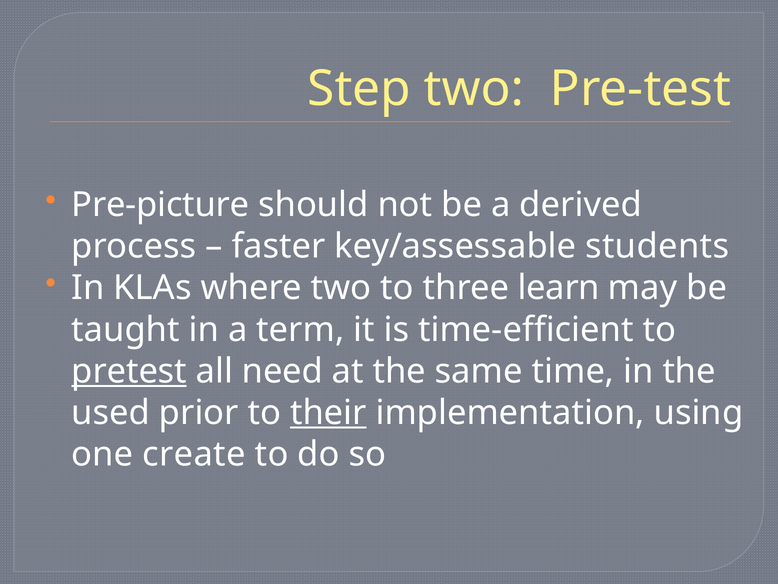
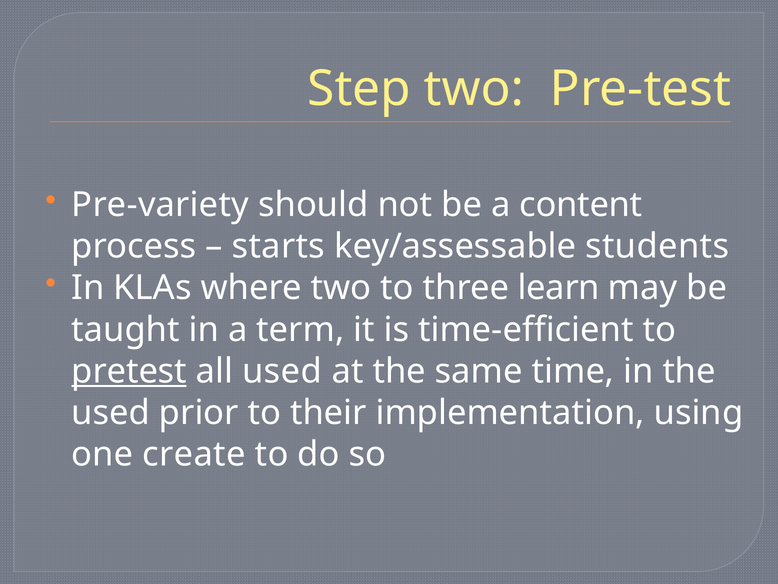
Pre-picture: Pre-picture -> Pre-variety
derived: derived -> content
faster: faster -> starts
all need: need -> used
their underline: present -> none
